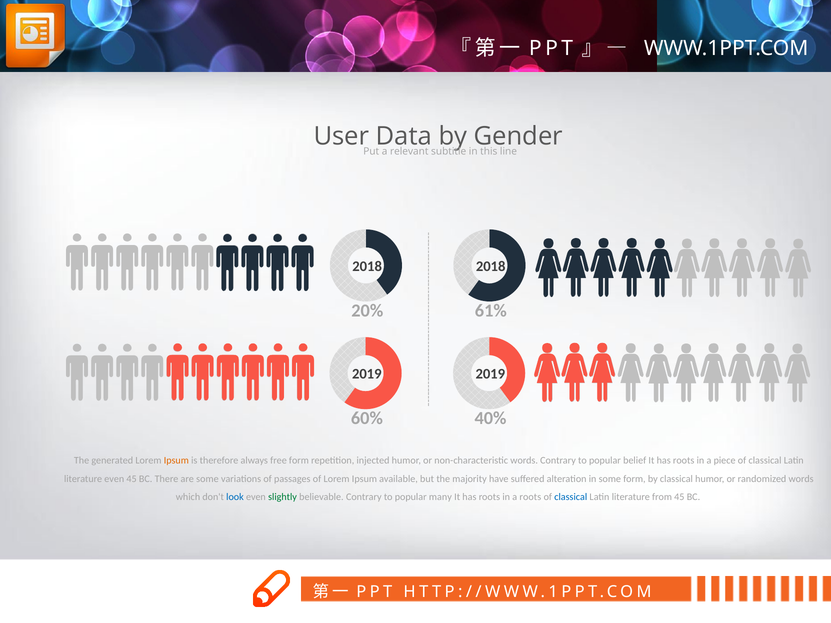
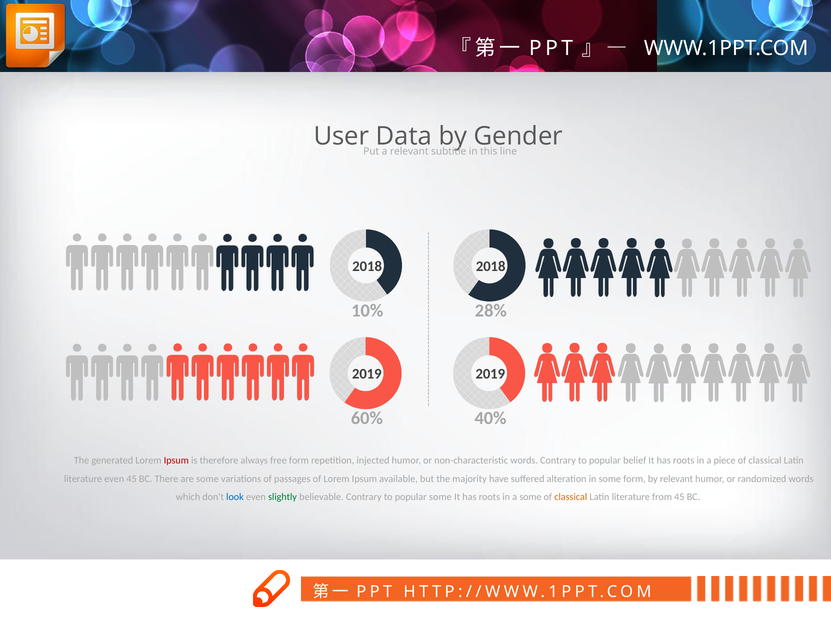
20%: 20% -> 10%
61%: 61% -> 28%
Ipsum at (176, 461) colour: orange -> red
by classical: classical -> relevant
popular many: many -> some
a roots: roots -> some
classical at (571, 497) colour: blue -> orange
